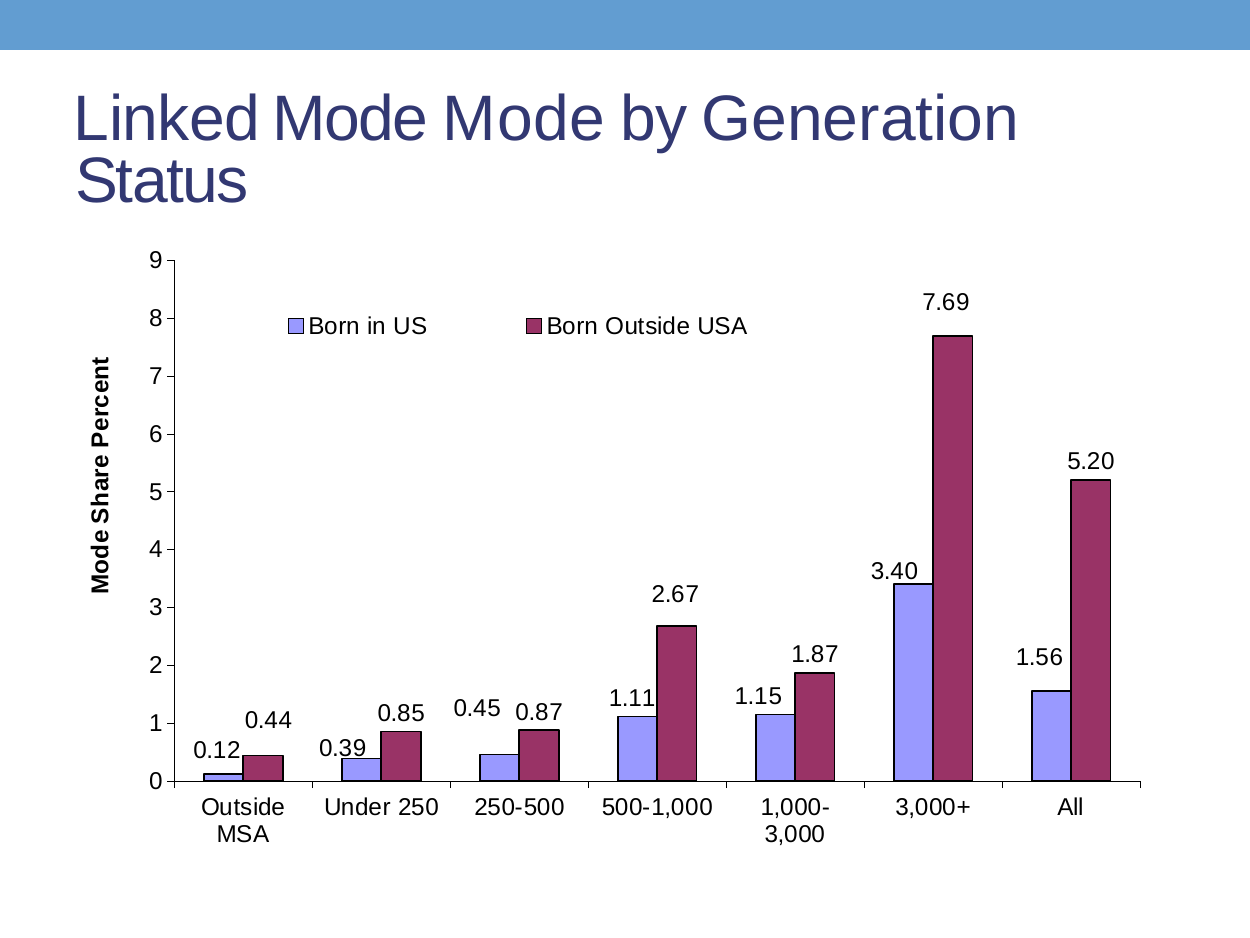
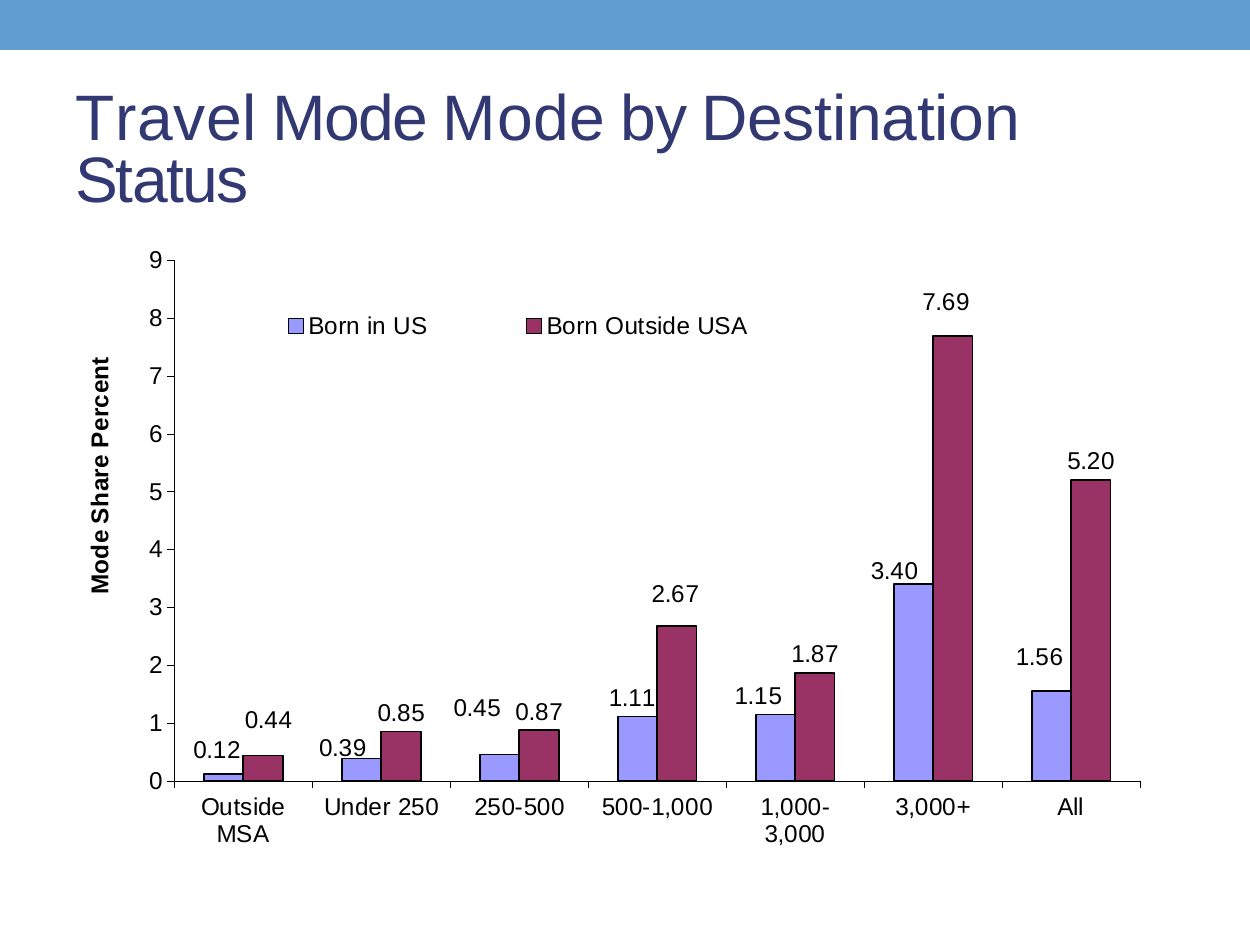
Linked: Linked -> Travel
Generation: Generation -> Destination
